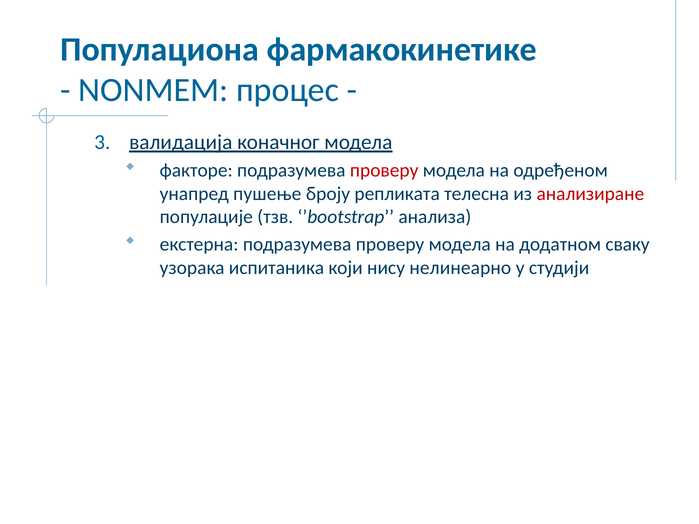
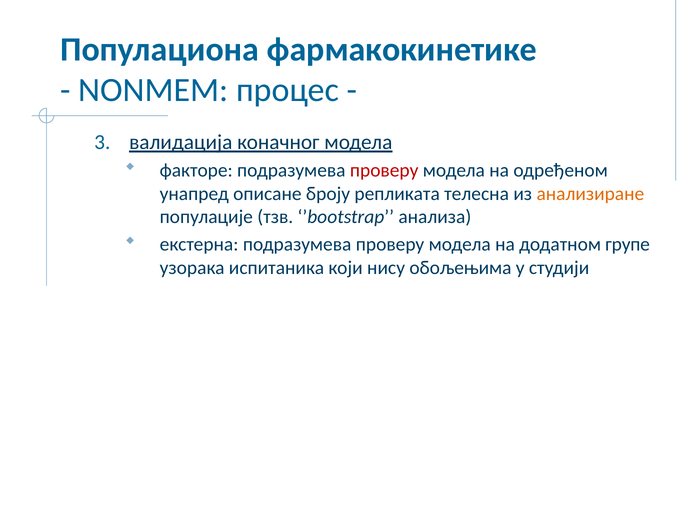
пушење: пушење -> описане
анализиране colour: red -> orange
сваку: сваку -> групе
нелинеарно: нелинеарно -> обољењима
